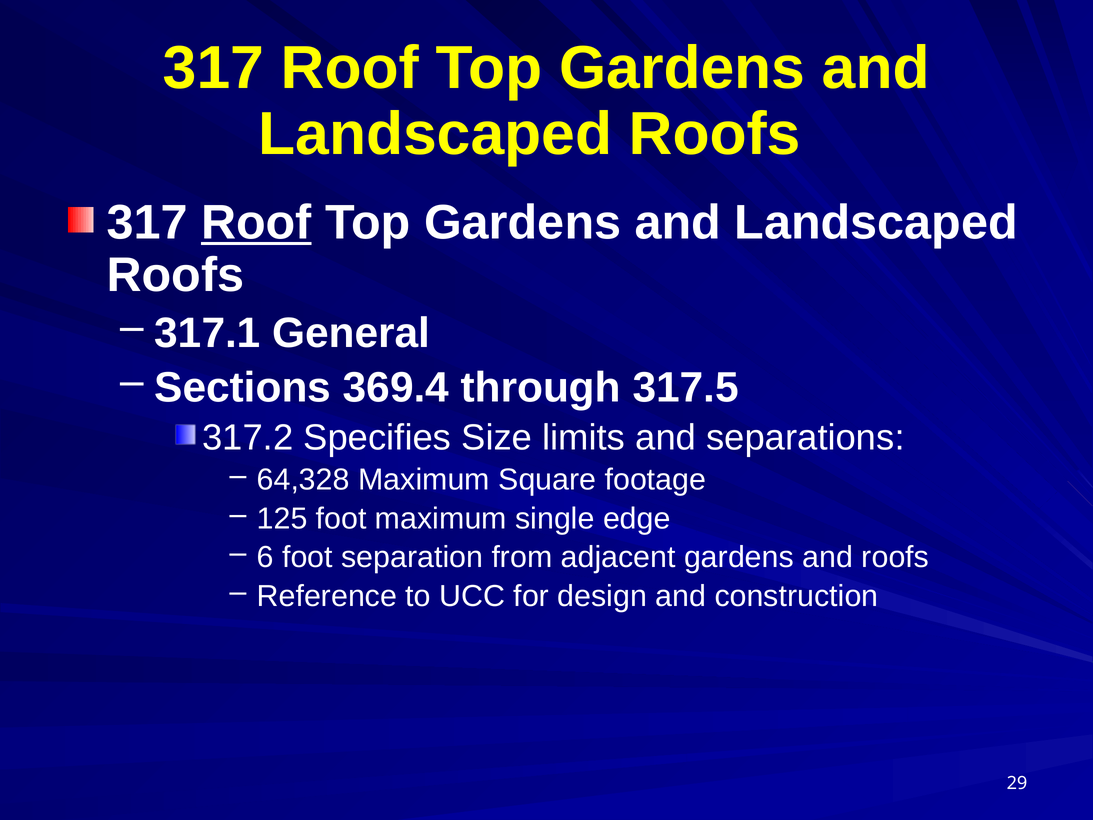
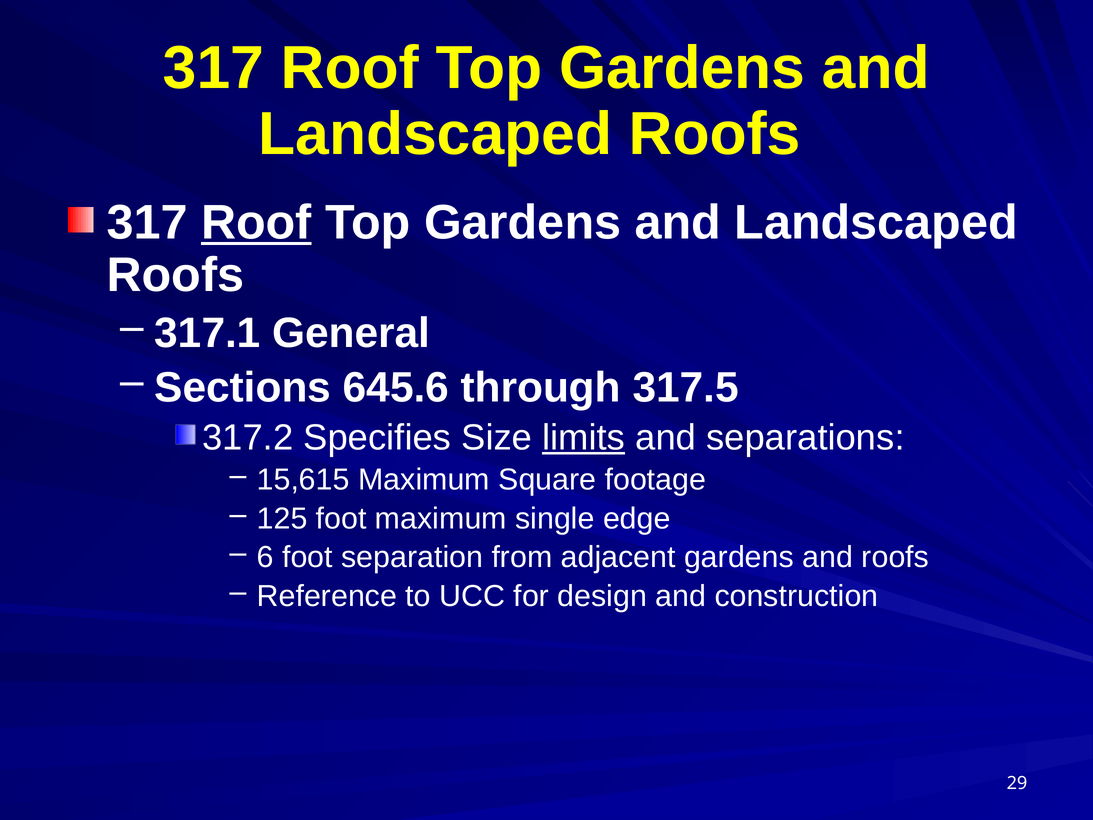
369.4: 369.4 -> 645.6
limits underline: none -> present
64,328: 64,328 -> 15,615
